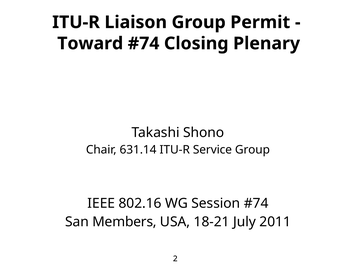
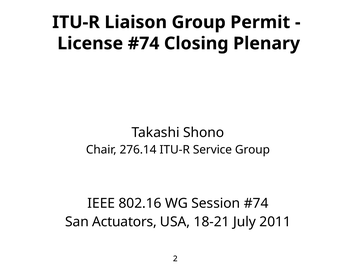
Toward: Toward -> License
631.14: 631.14 -> 276.14
Members: Members -> Actuators
